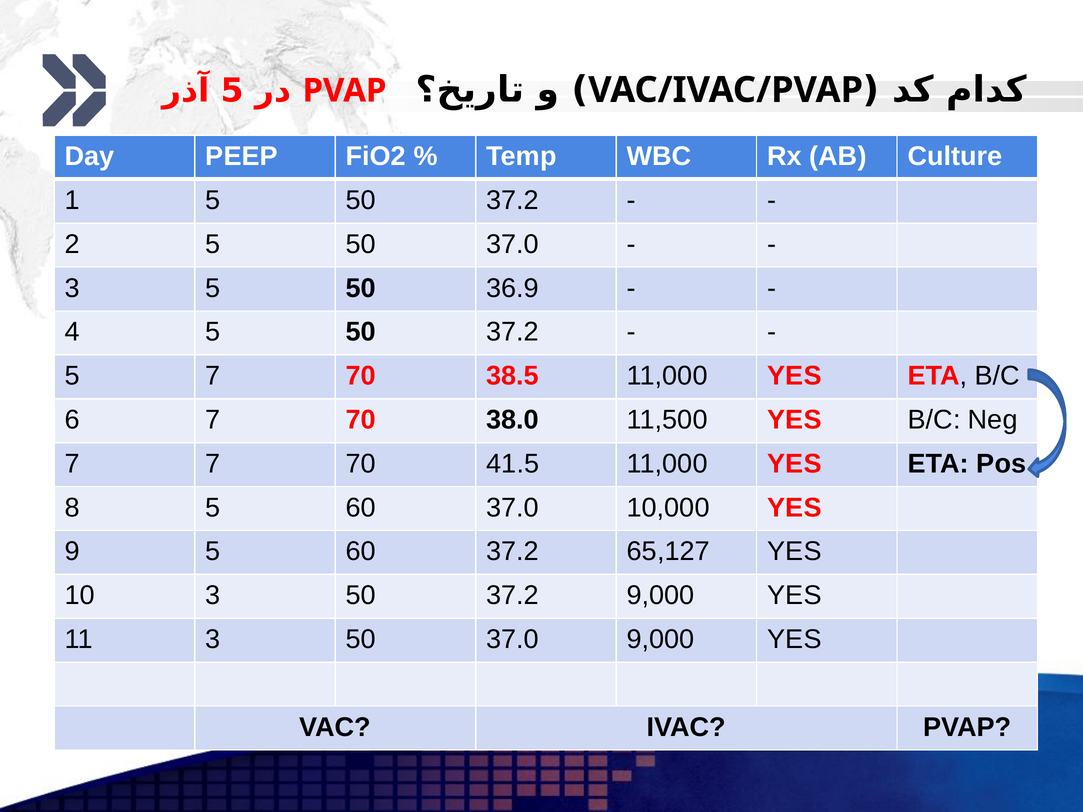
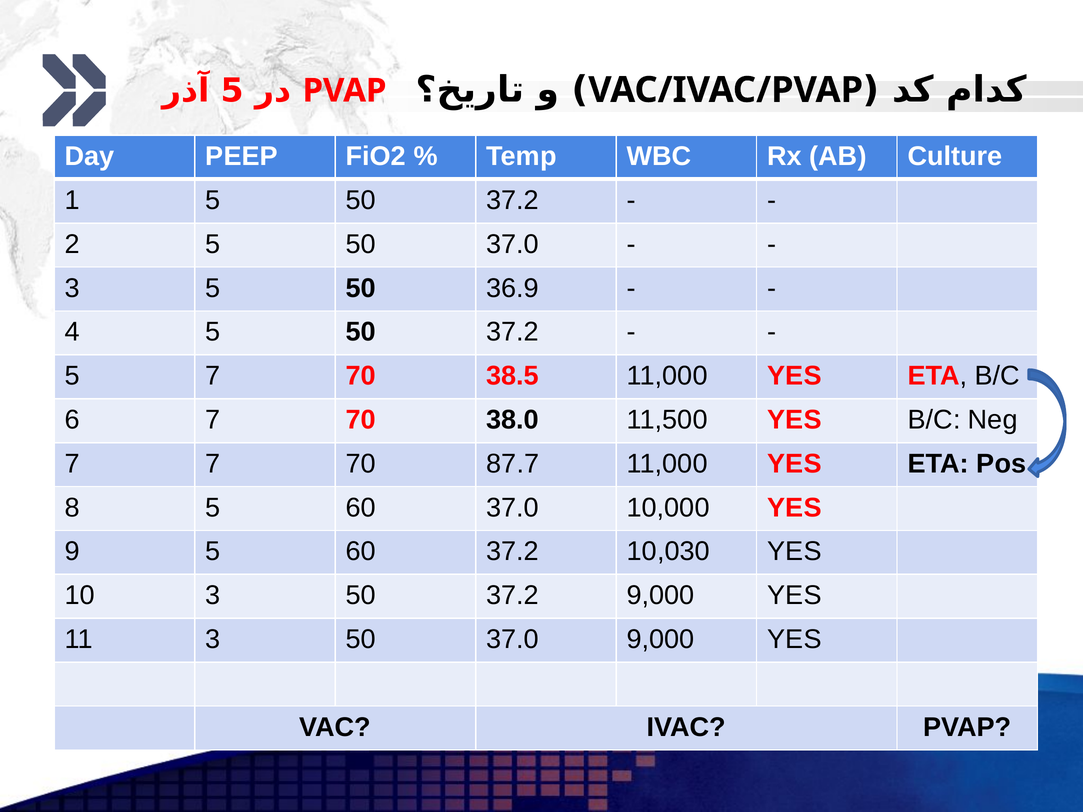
41.5: 41.5 -> 87.7
65,127: 65,127 -> 10,030
